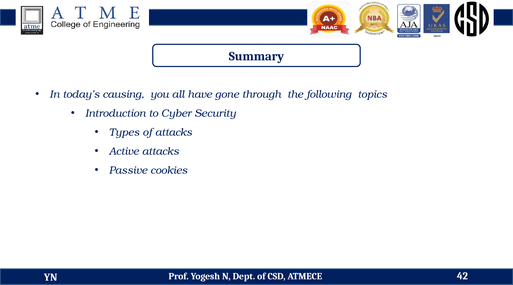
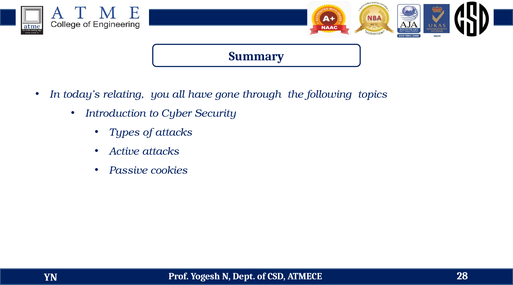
causing: causing -> relating
42: 42 -> 28
